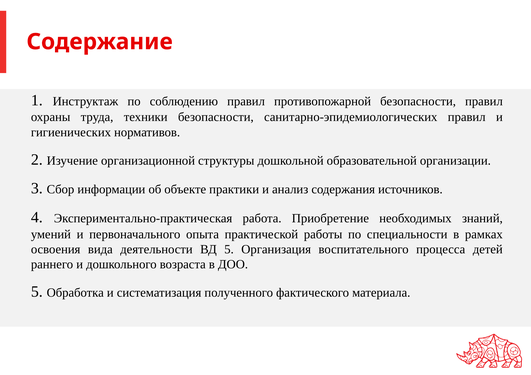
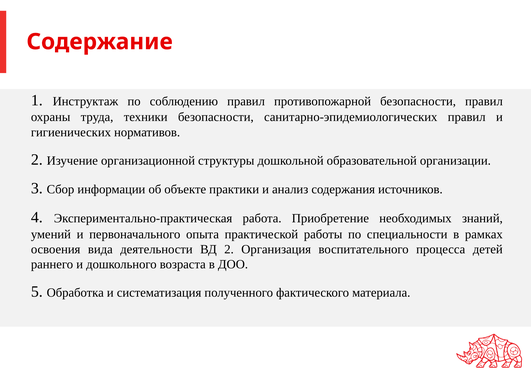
ВД 5: 5 -> 2
